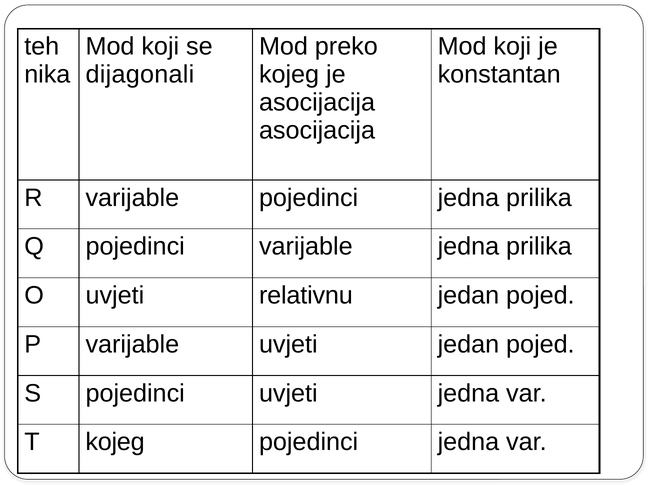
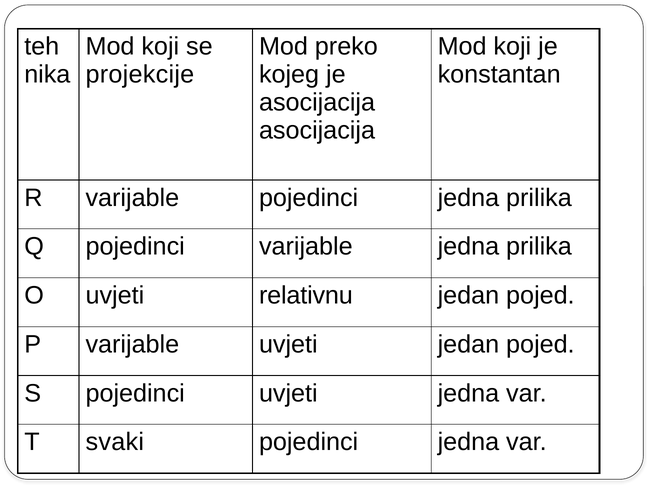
dijagonali: dijagonali -> projekcije
T kojeg: kojeg -> svaki
